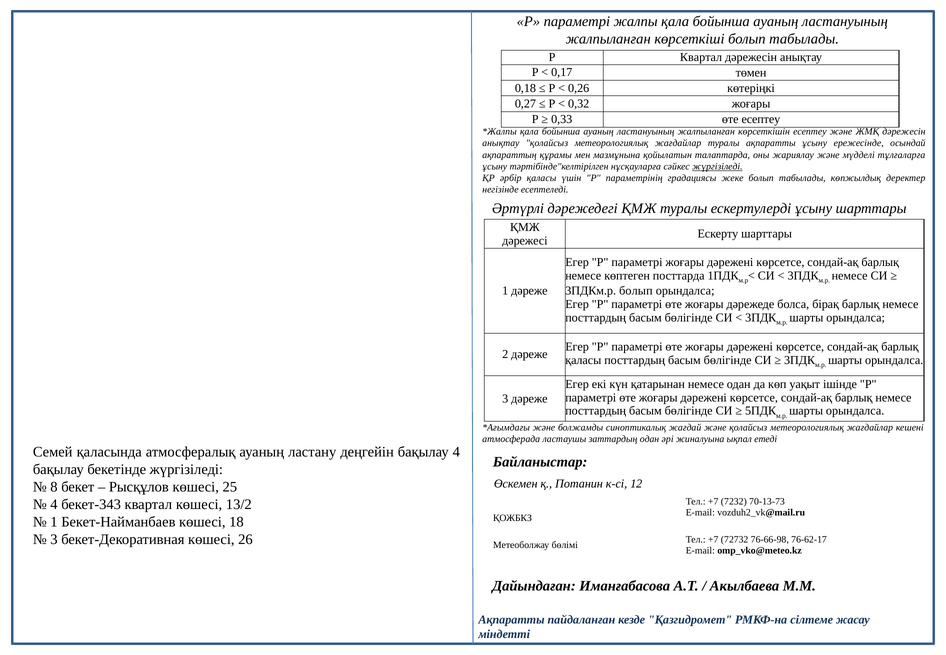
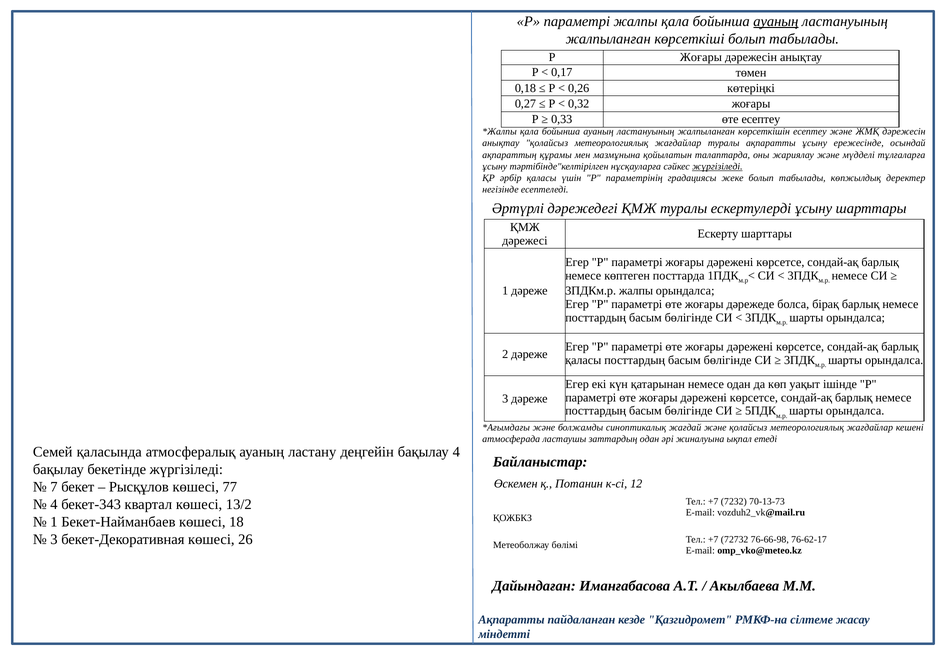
ауаның at (776, 21) underline: none -> present
Р Квартал: Квартал -> Жоғары
3ПДКм.р болып: болып -> жалпы
8: 8 -> 7
25: 25 -> 77
